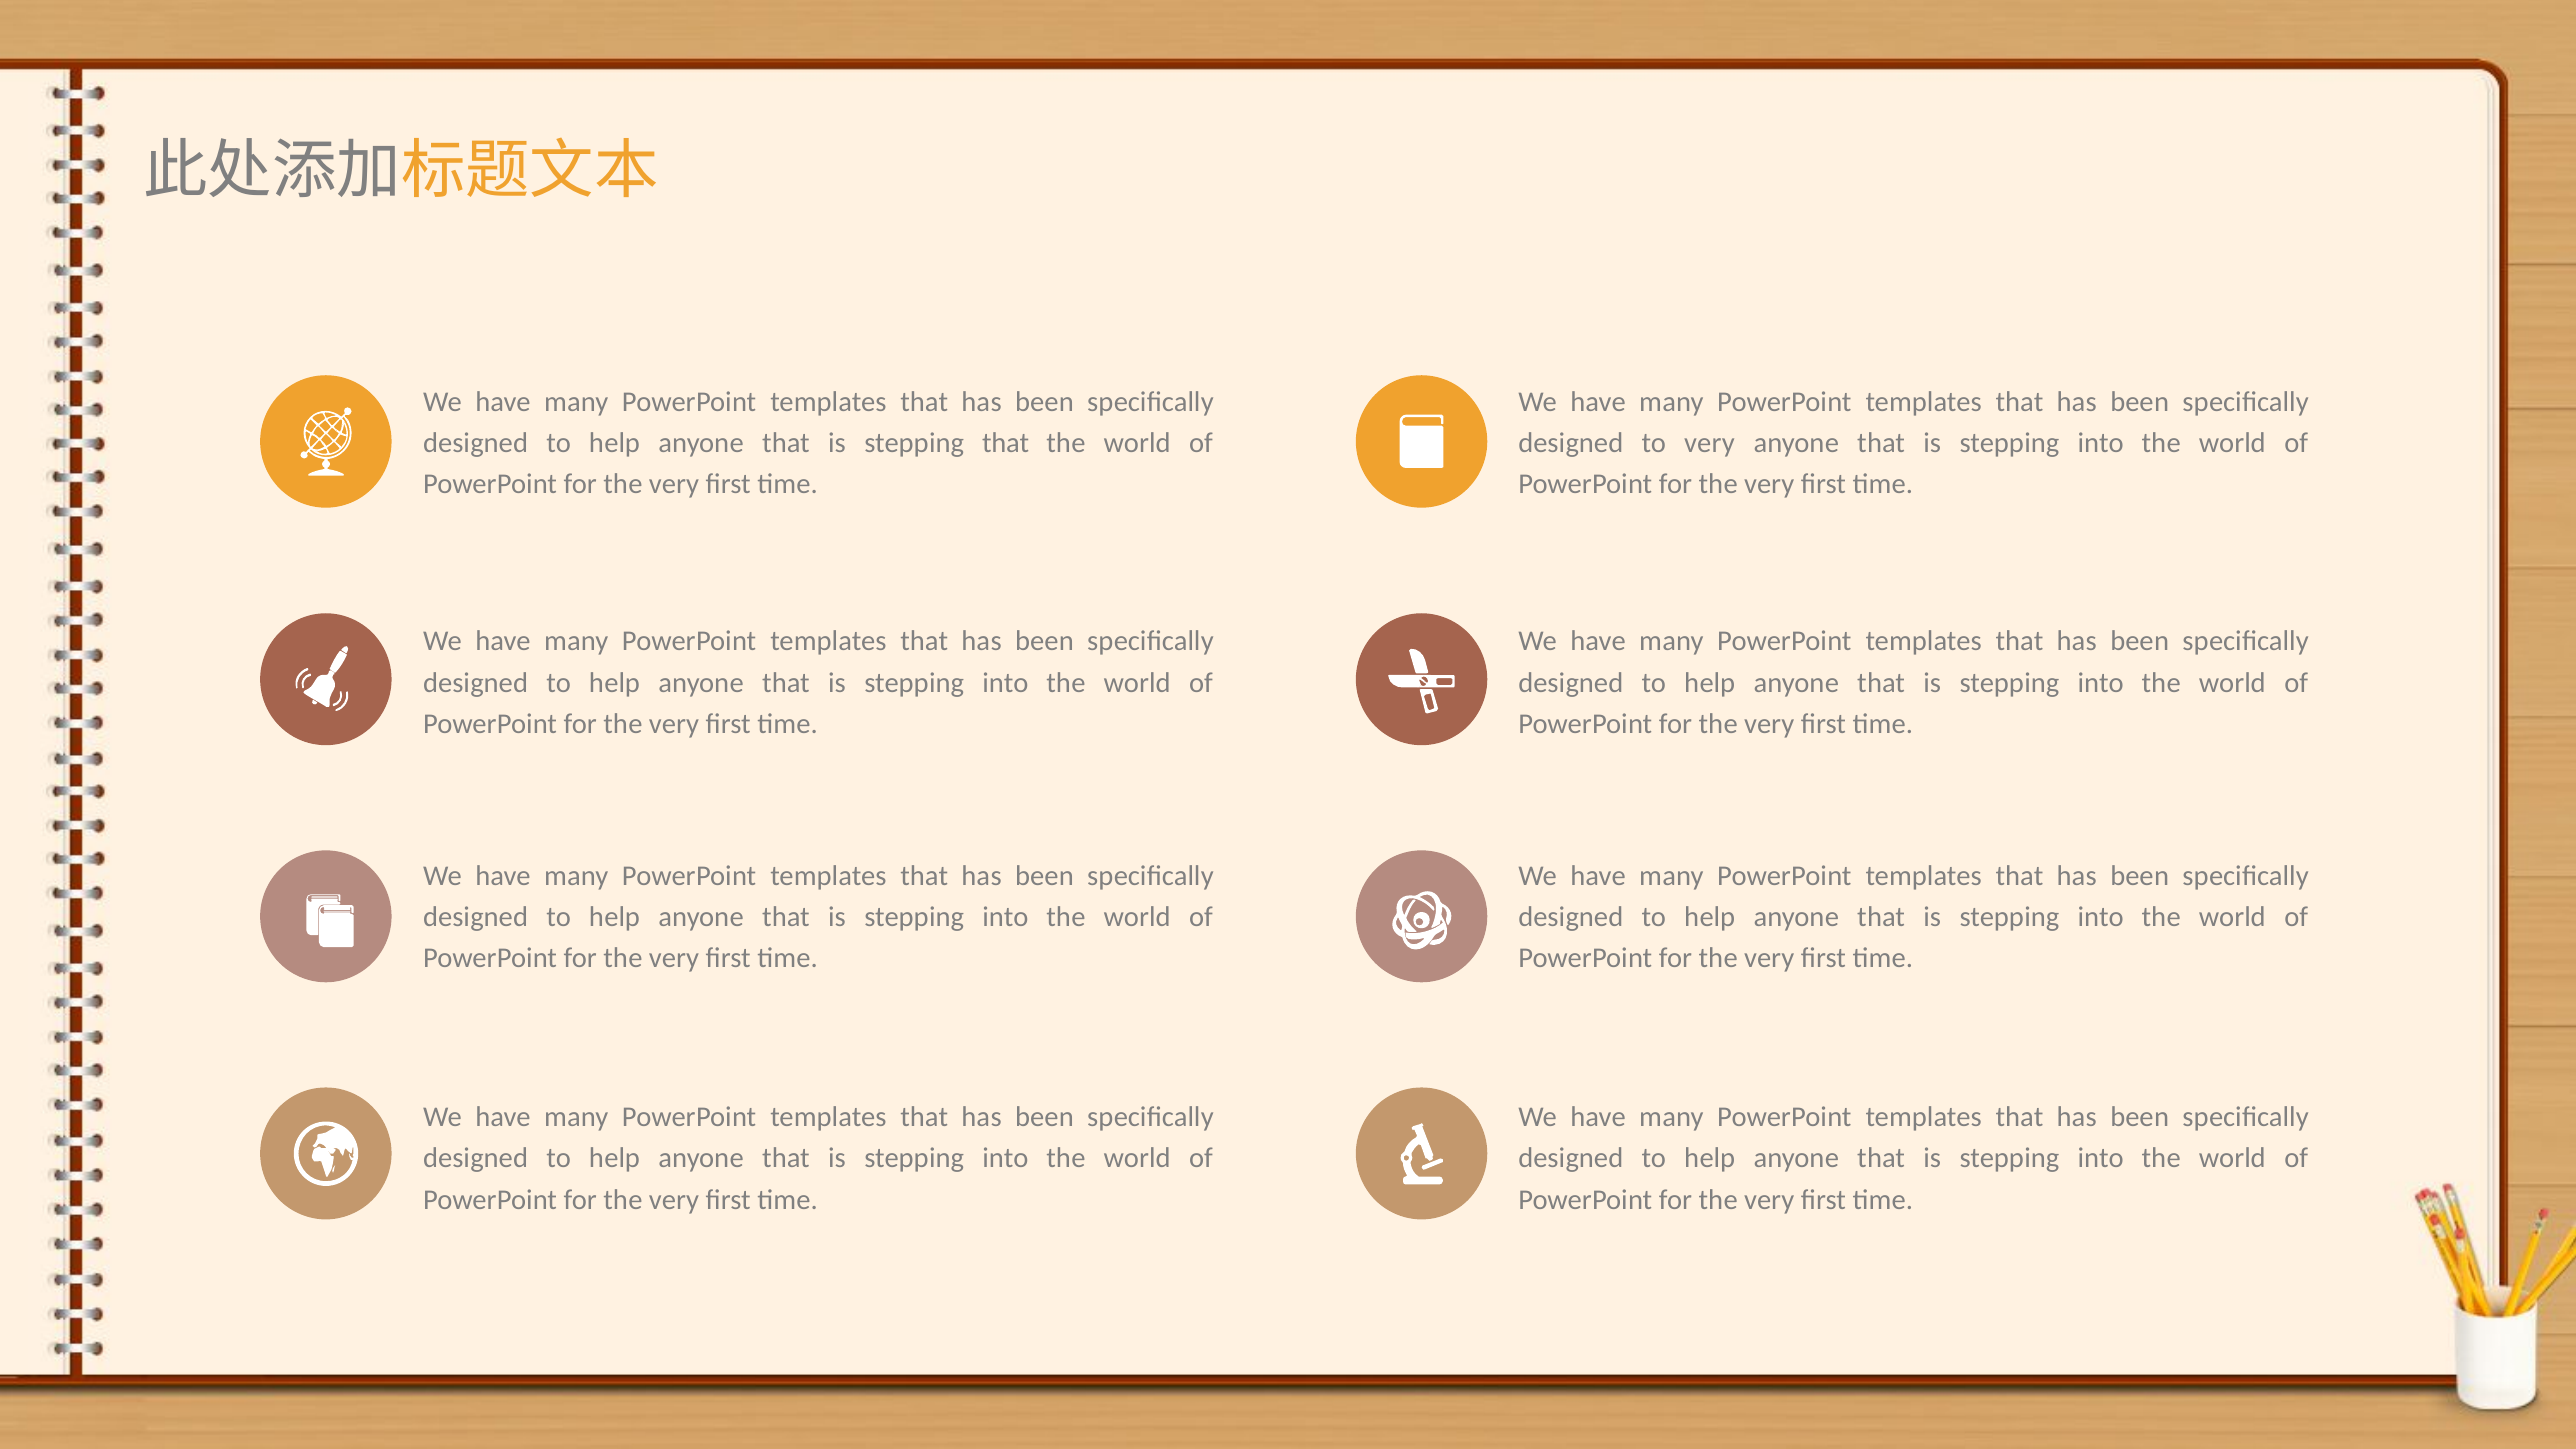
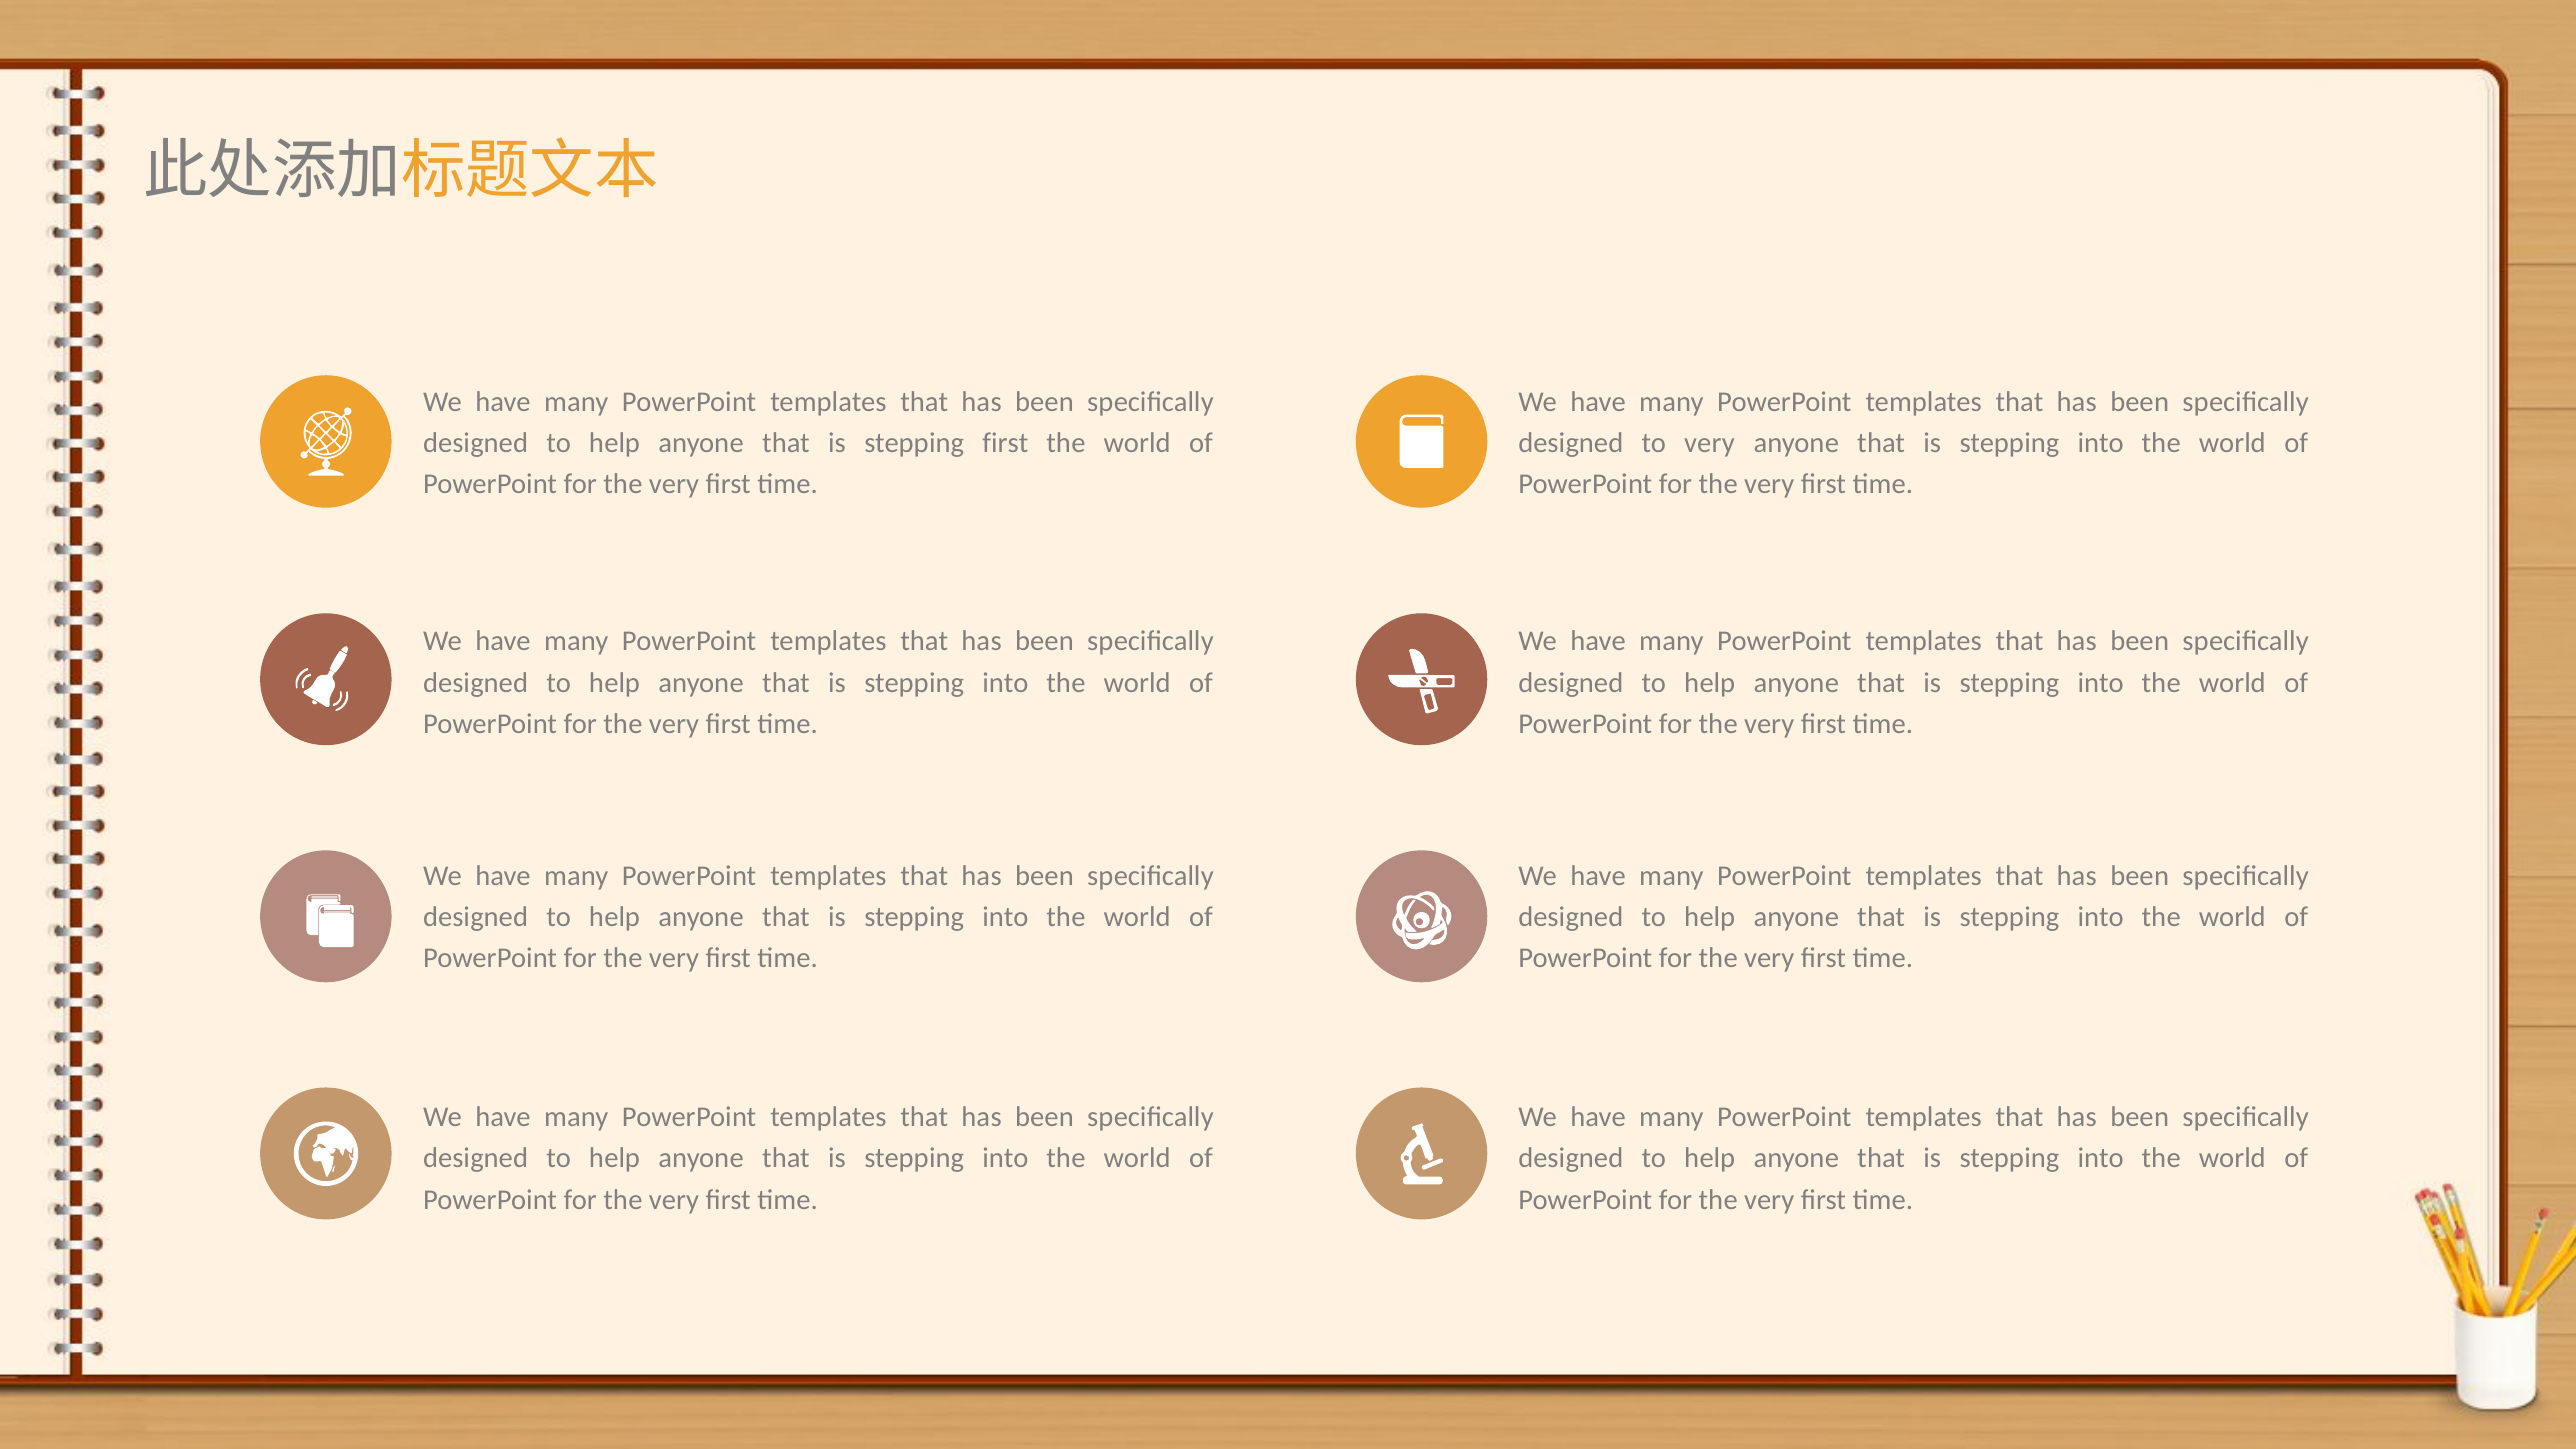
stepping that: that -> first
